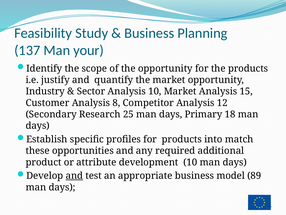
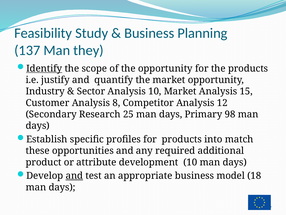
your: your -> they
Identify underline: none -> present
18: 18 -> 98
89: 89 -> 18
